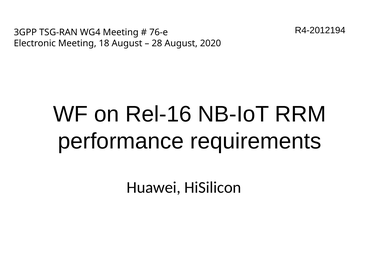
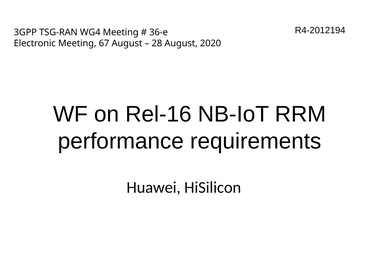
76-e: 76-e -> 36-e
18: 18 -> 67
